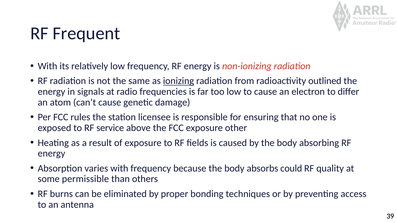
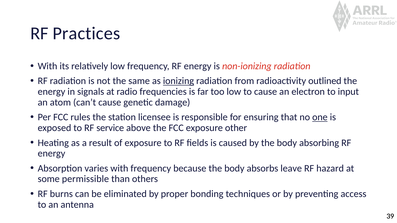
Frequent: Frequent -> Practices
differ: differ -> input
one underline: none -> present
could: could -> leave
quality: quality -> hazard
